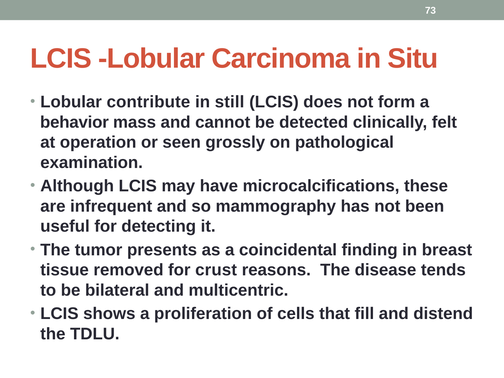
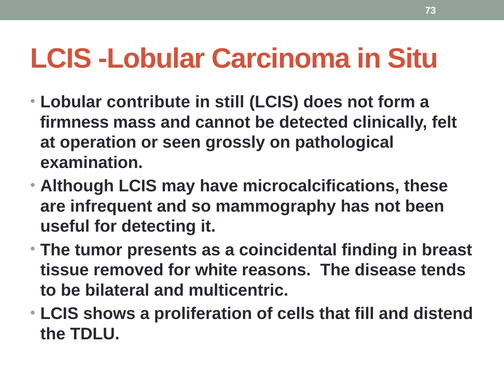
behavior: behavior -> firmness
crust: crust -> white
